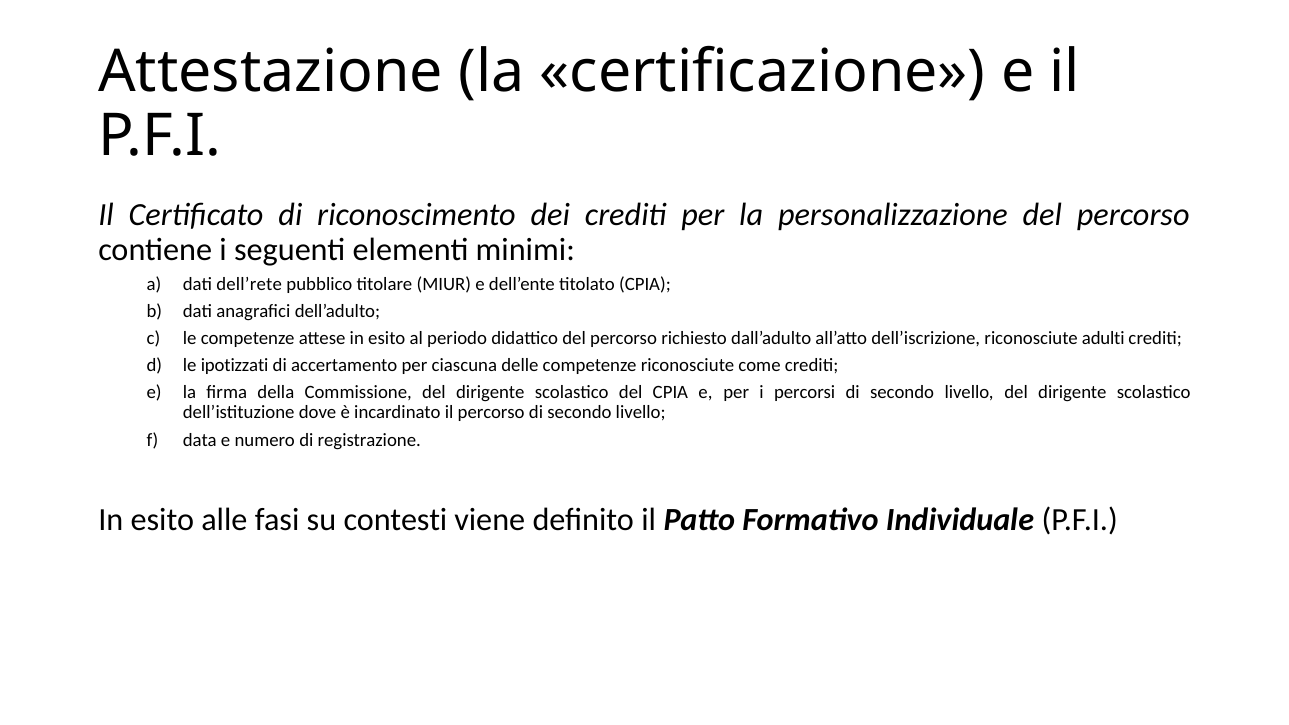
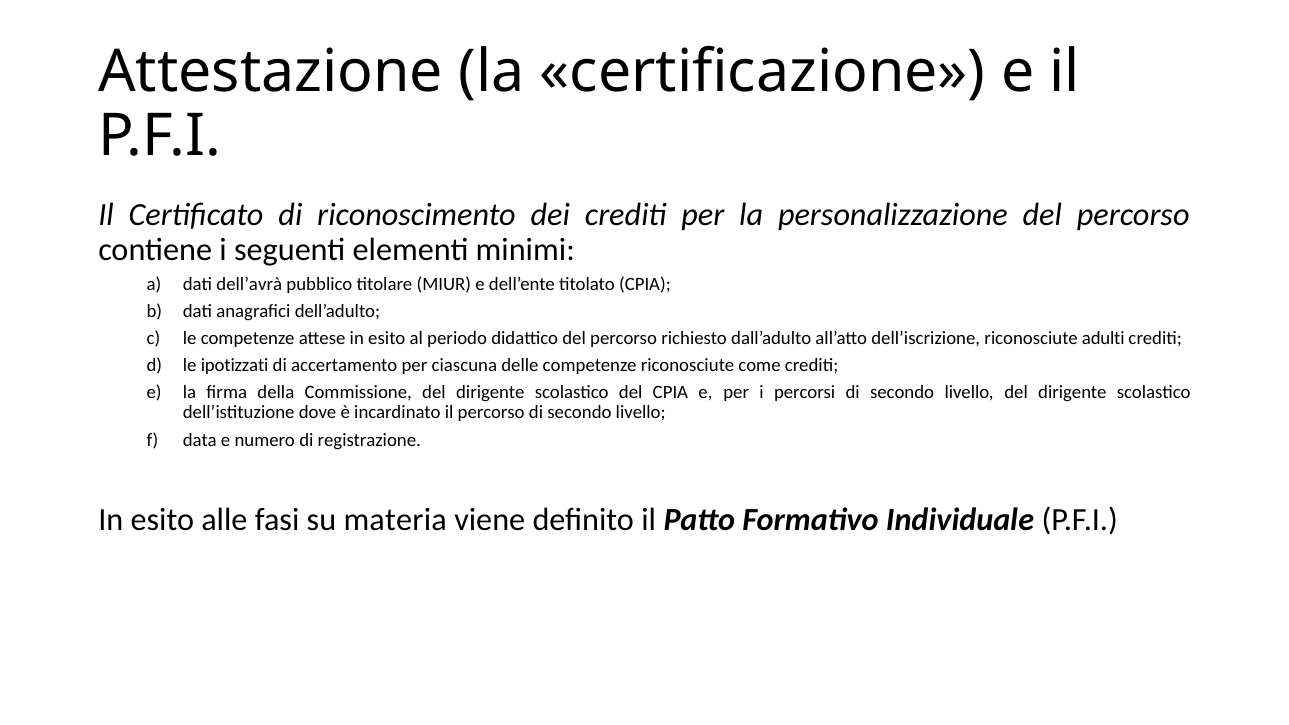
dell’rete: dell’rete -> dell’avrà
contesti: contesti -> materia
